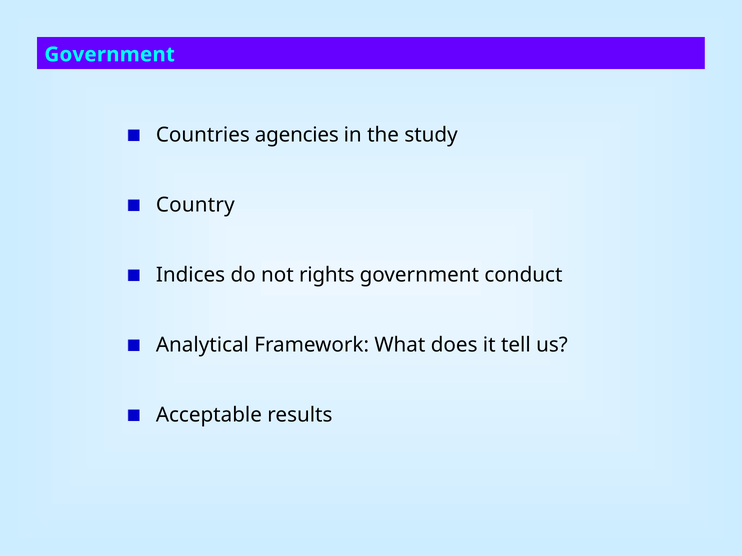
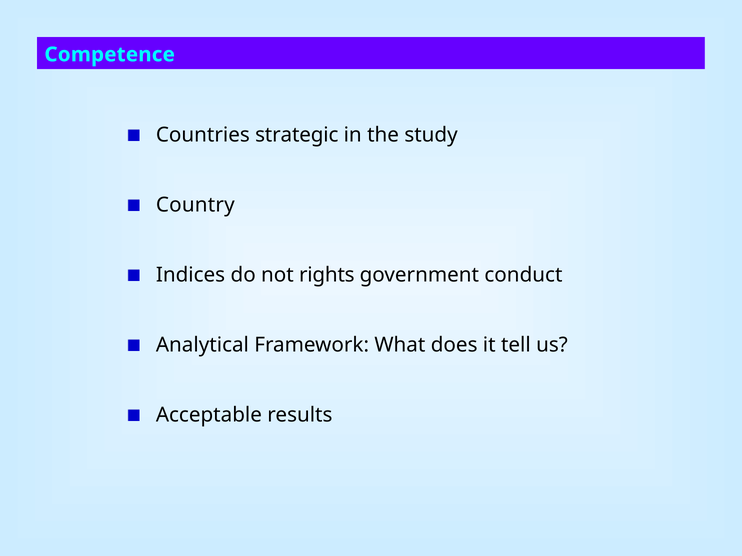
Government at (110, 55): Government -> Competence
agencies: agencies -> strategic
